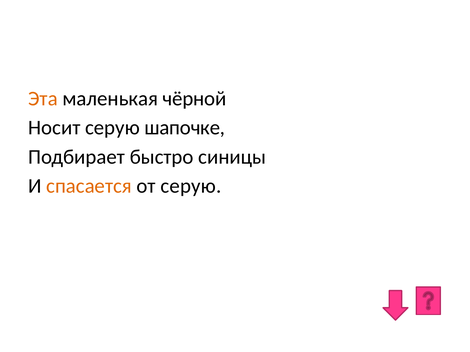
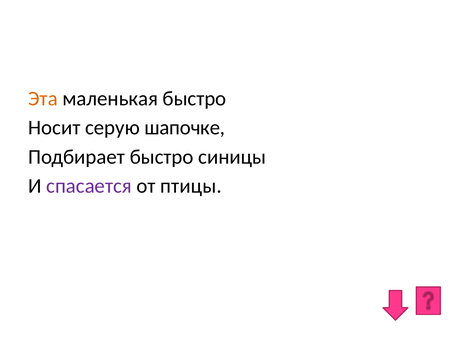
маленькая чёрной: чёрной -> быстро
спасается colour: orange -> purple
от серую: серую -> птицы
